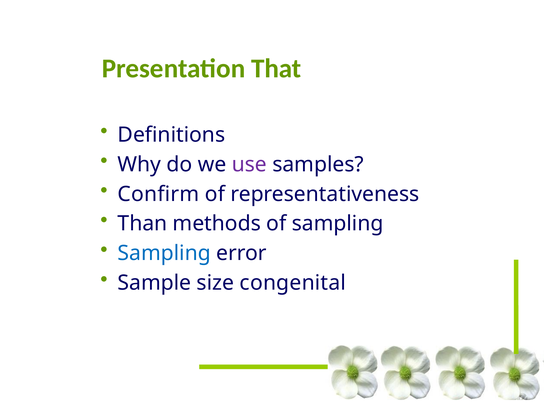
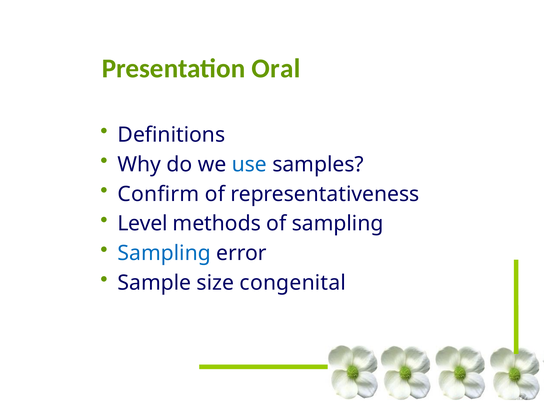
That: That -> Oral
use colour: purple -> blue
Than: Than -> Level
